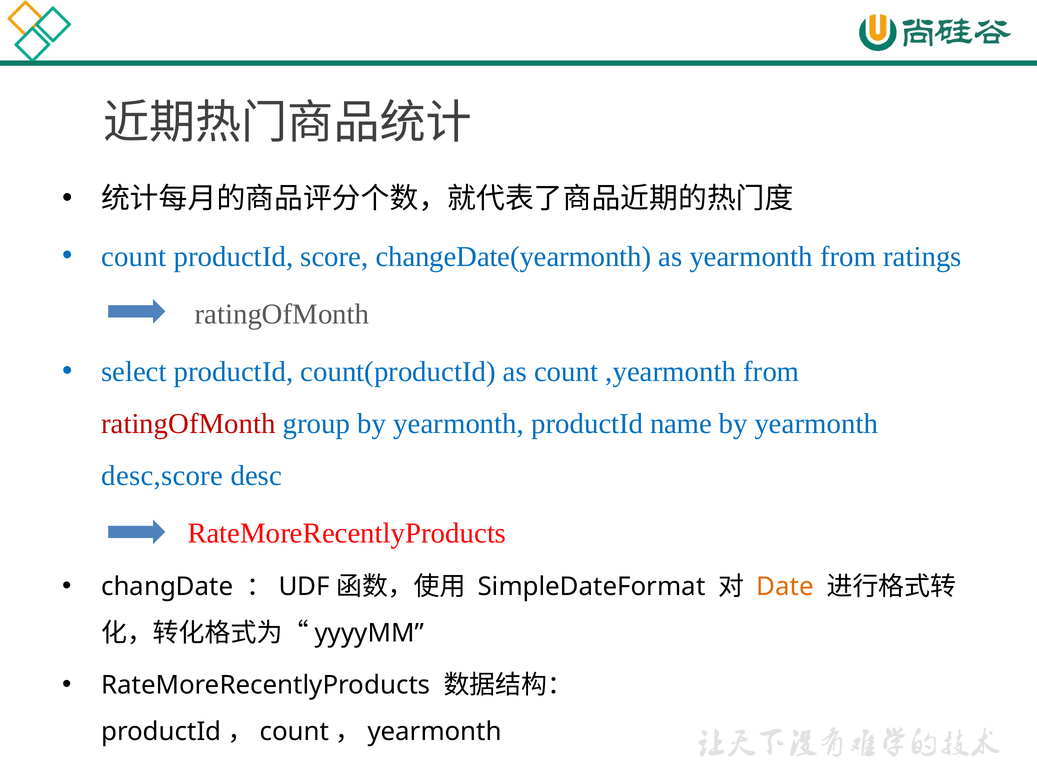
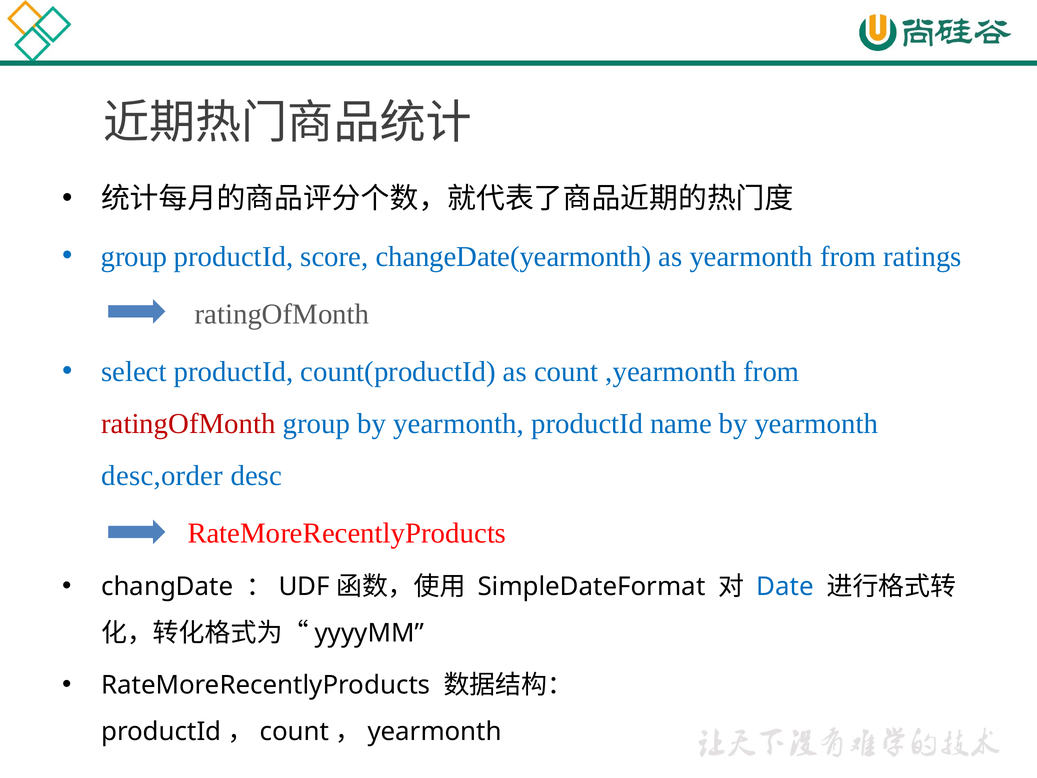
count at (134, 257): count -> group
desc,score: desc,score -> desc,order
Date colour: orange -> blue
